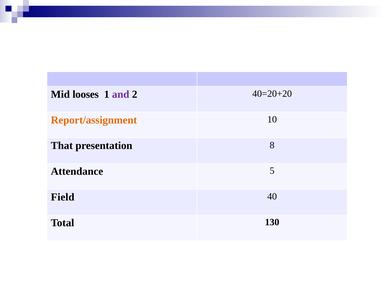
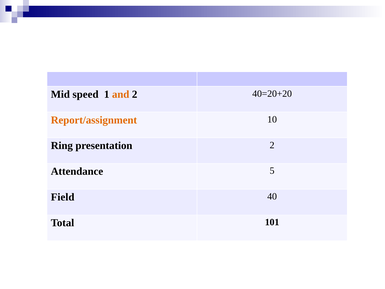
looses: looses -> speed
and colour: purple -> orange
That: That -> Ring
presentation 8: 8 -> 2
130: 130 -> 101
